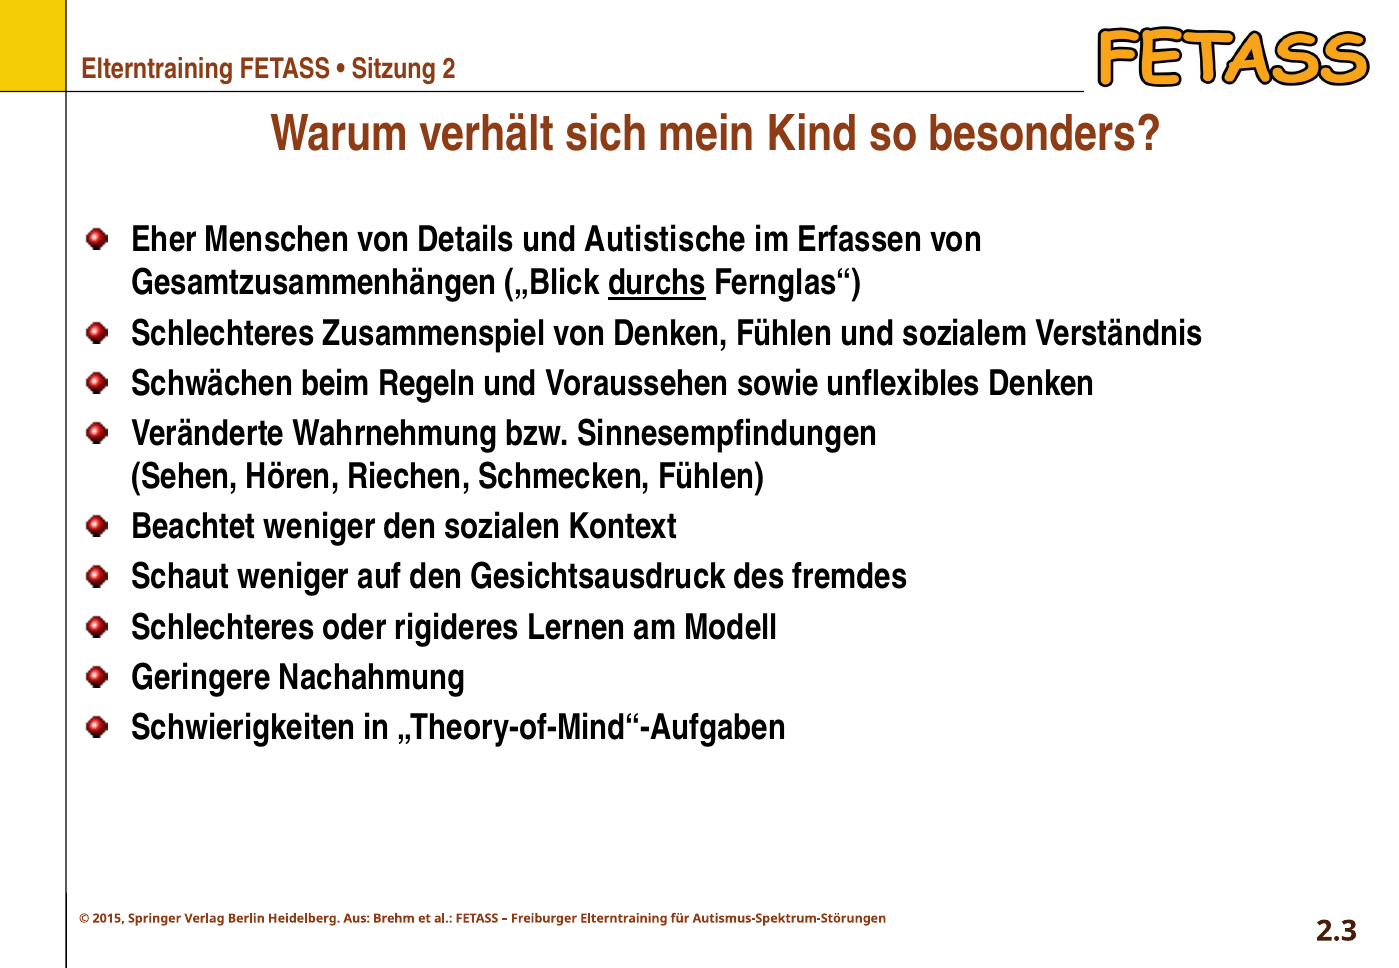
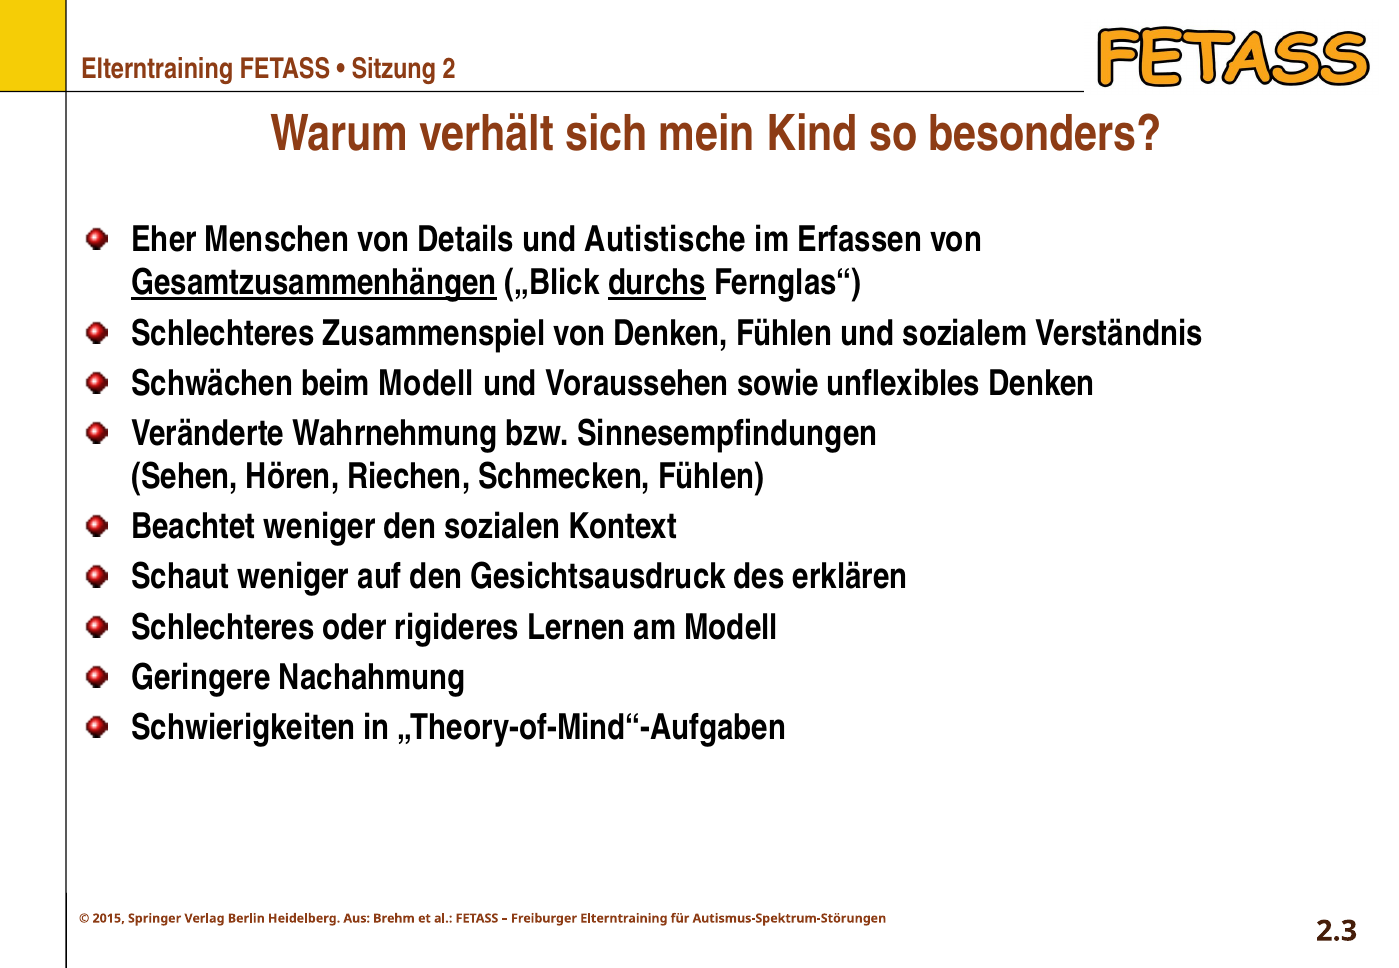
Gesamtzusammenhängen underline: none -> present
beim Regeln: Regeln -> Modell
fremdes: fremdes -> erklären
